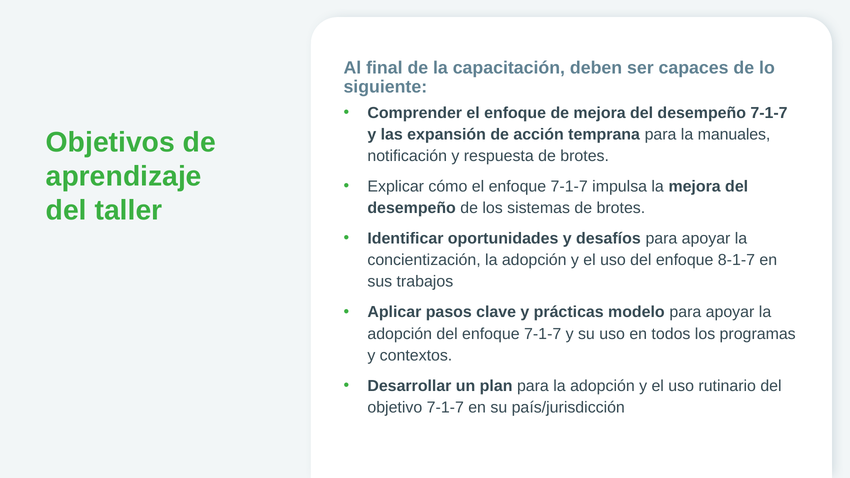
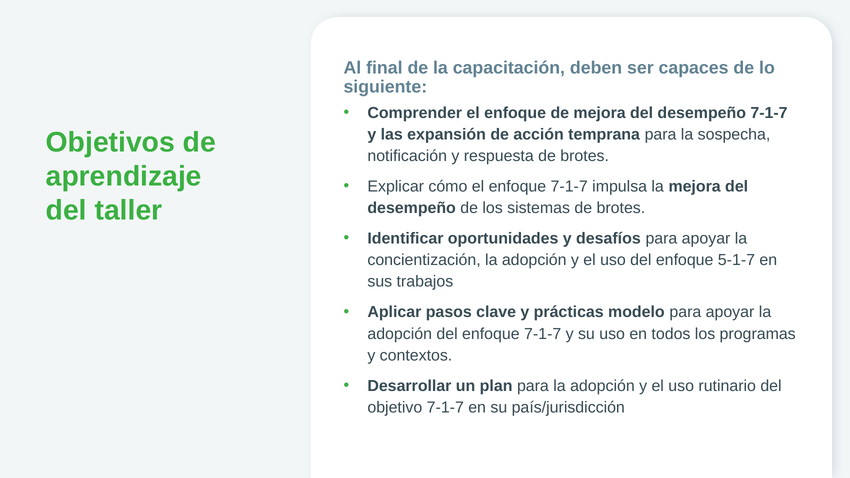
manuales: manuales -> sospecha
8-1-7: 8-1-7 -> 5-1-7
